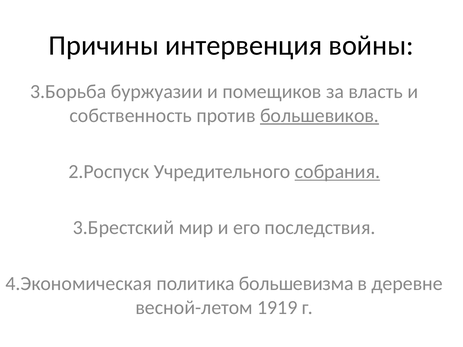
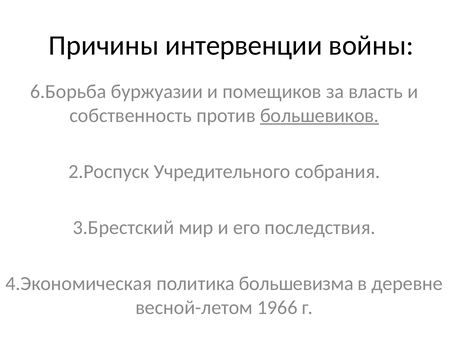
интервенция: интервенция -> интервенции
3.Борьба: 3.Борьба -> 6.Борьба
собрания underline: present -> none
1919: 1919 -> 1966
